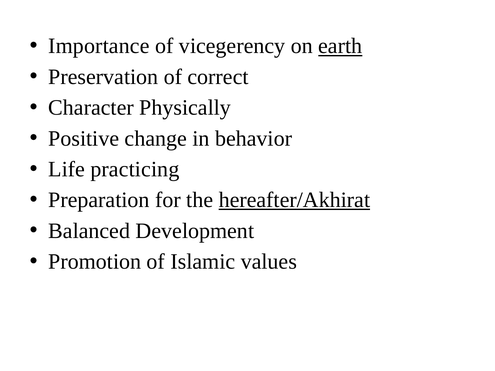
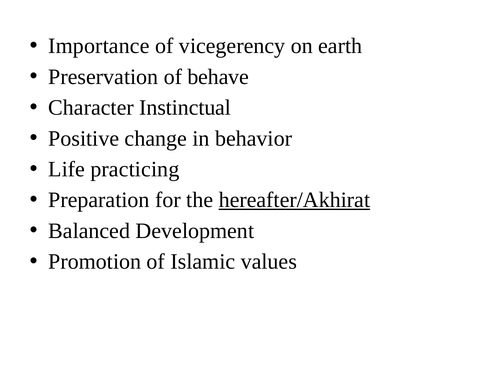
earth underline: present -> none
correct: correct -> behave
Physically: Physically -> Instinctual
